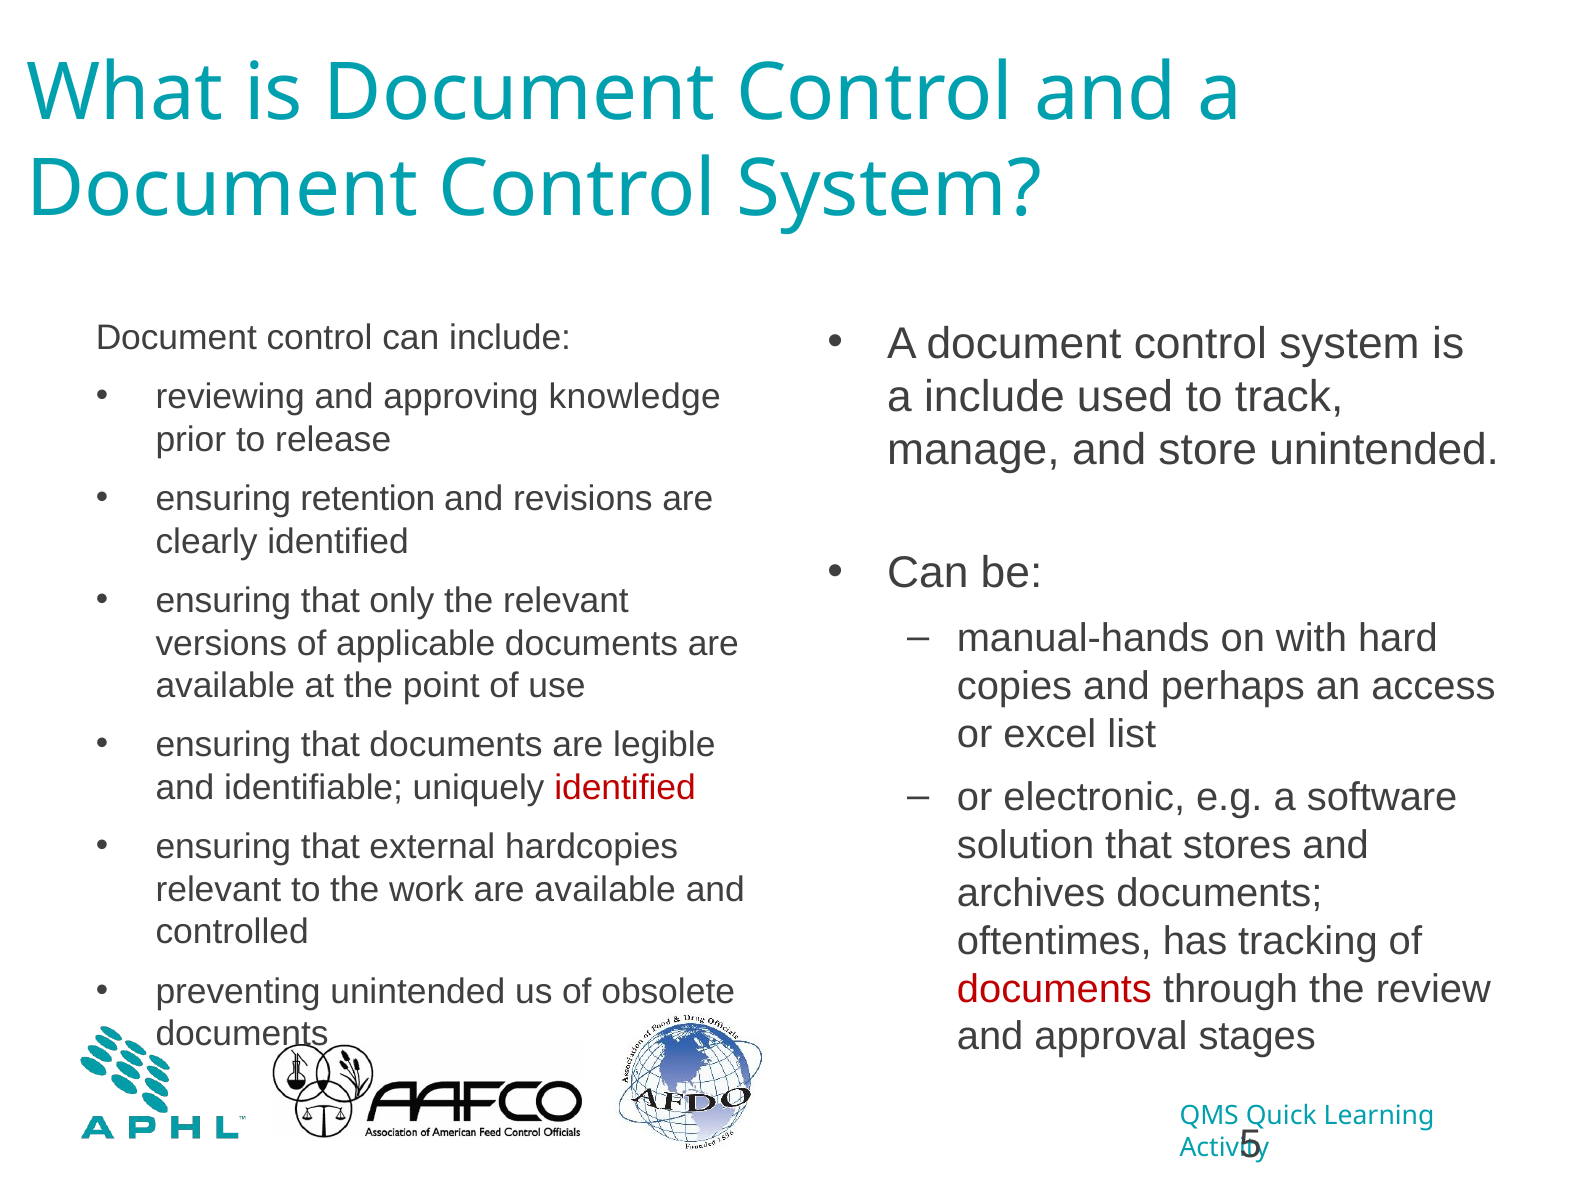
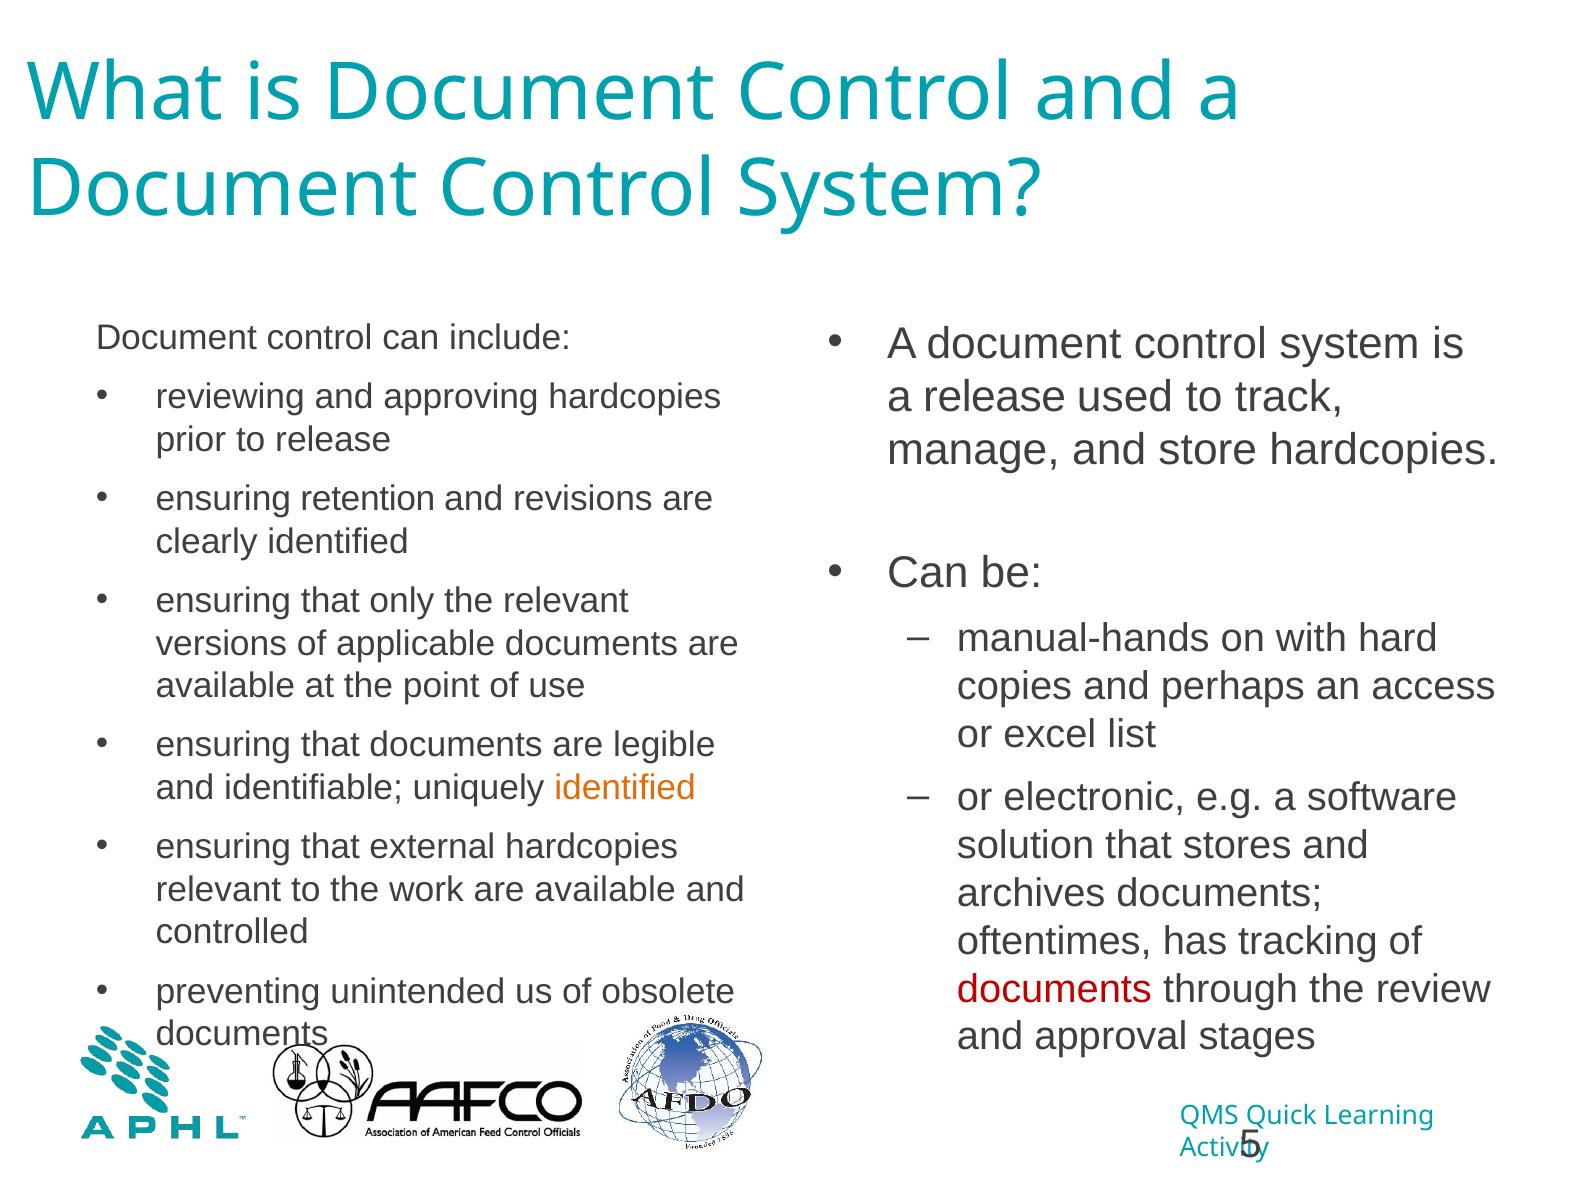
a include: include -> release
approving knowledge: knowledge -> hardcopies
store unintended: unintended -> hardcopies
identified at (625, 788) colour: red -> orange
